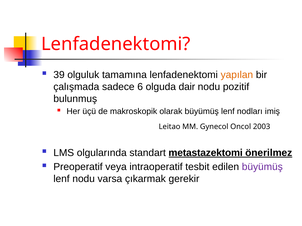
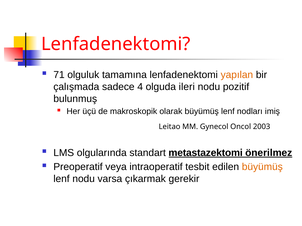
39: 39 -> 71
6: 6 -> 4
dair: dair -> ileri
büyümüş at (262, 167) colour: purple -> orange
